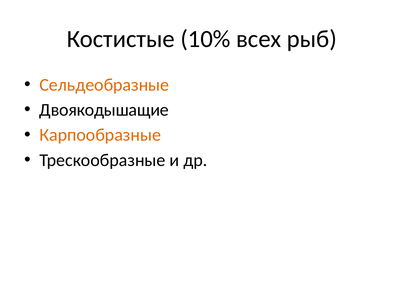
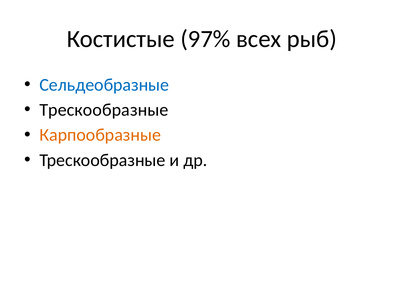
10%: 10% -> 97%
Сельдеобразные colour: orange -> blue
Двоякодышащие at (104, 110): Двоякодышащие -> Трескообразные
